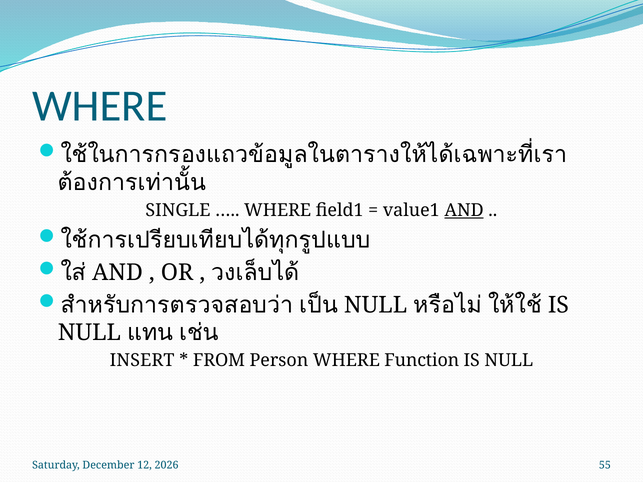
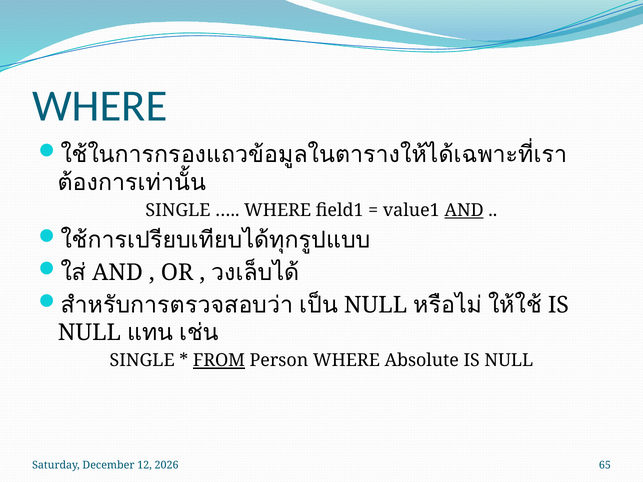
INSERT at (142, 361): INSERT -> SINGLE
FROM underline: none -> present
Function: Function -> Absolute
55: 55 -> 65
